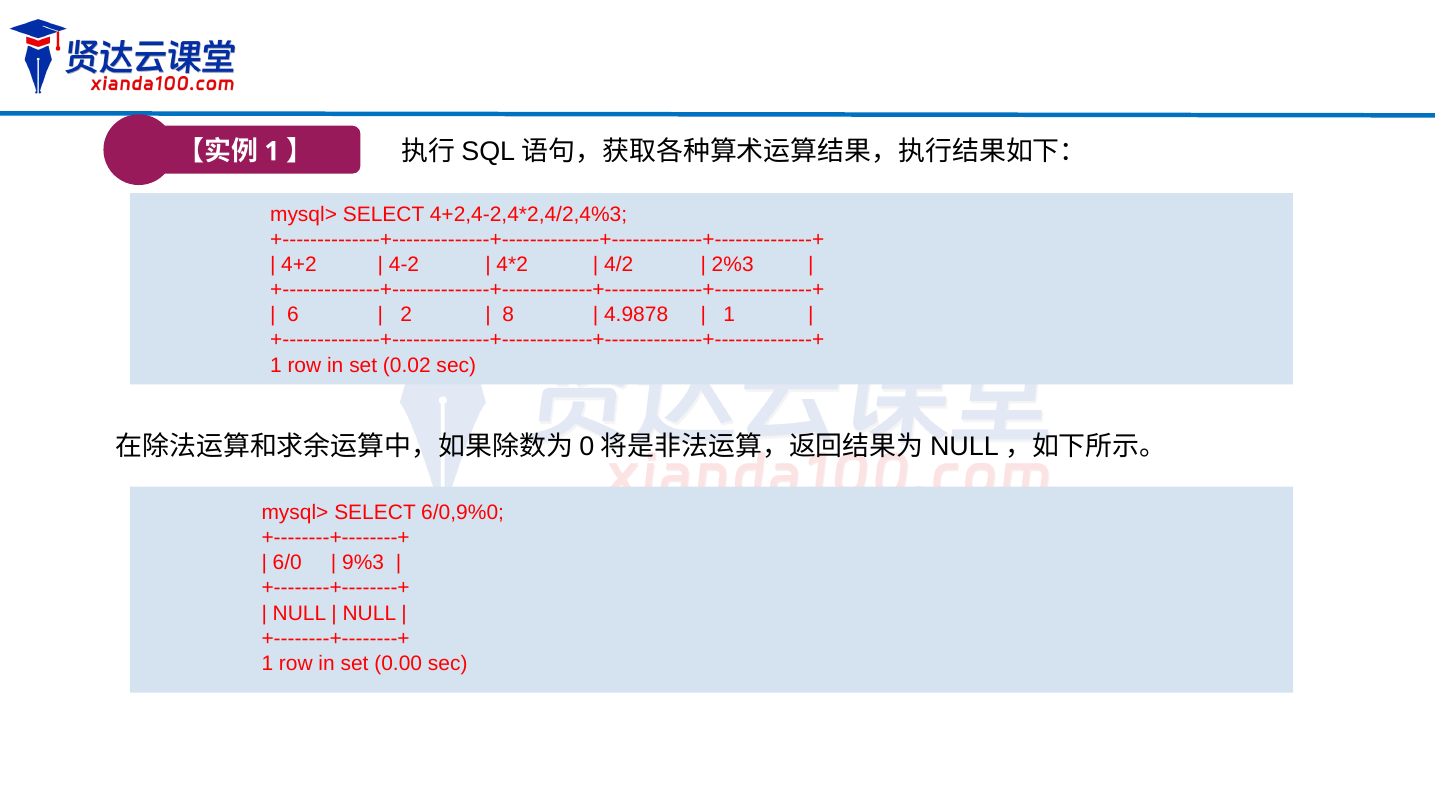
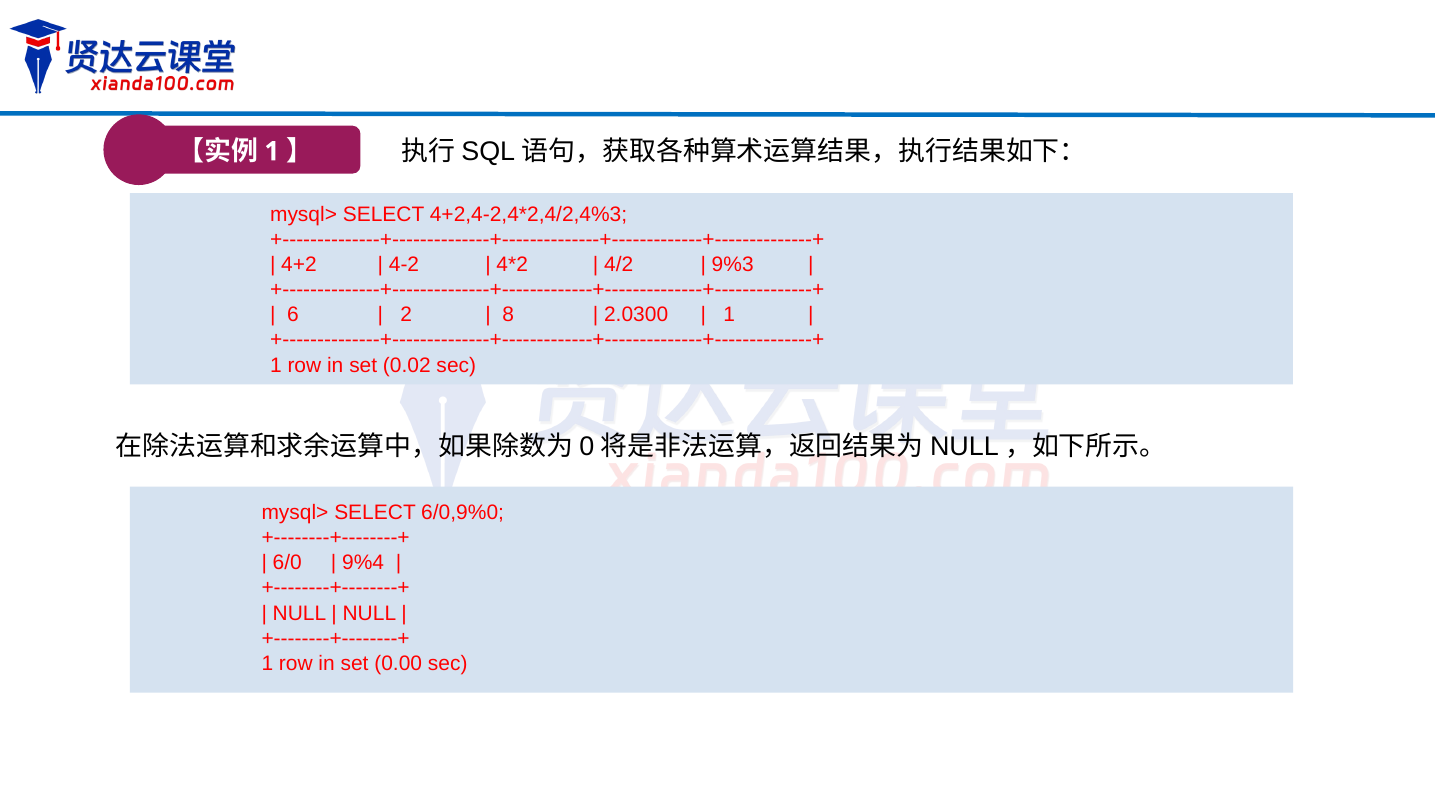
2%3: 2%3 -> 9%3
4.9878: 4.9878 -> 2.0300
9%3: 9%3 -> 9%4
